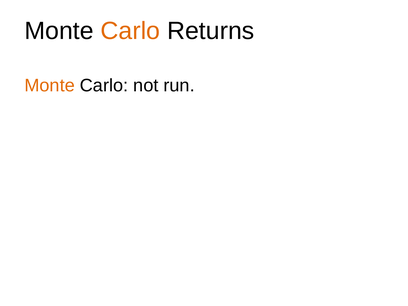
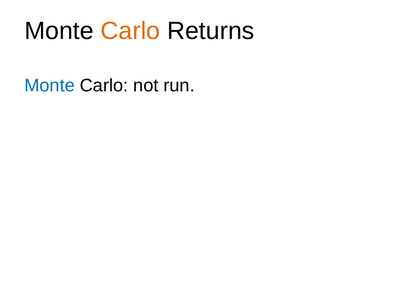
Monte at (50, 86) colour: orange -> blue
